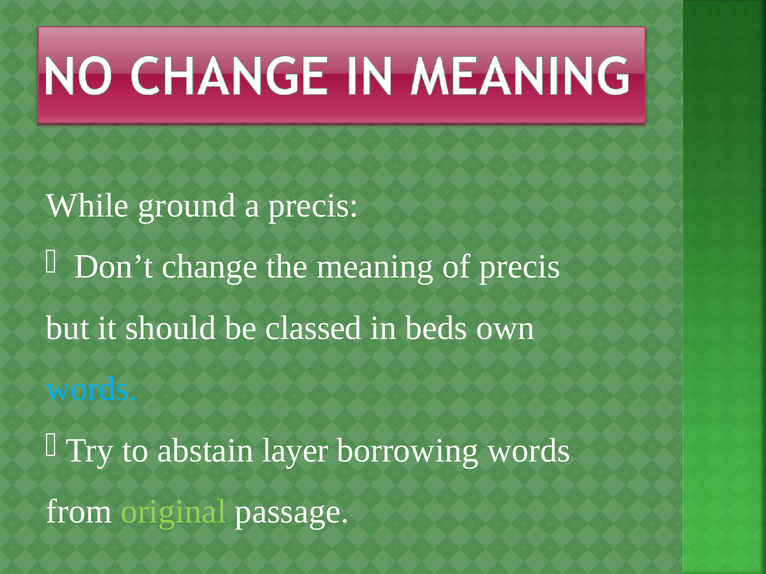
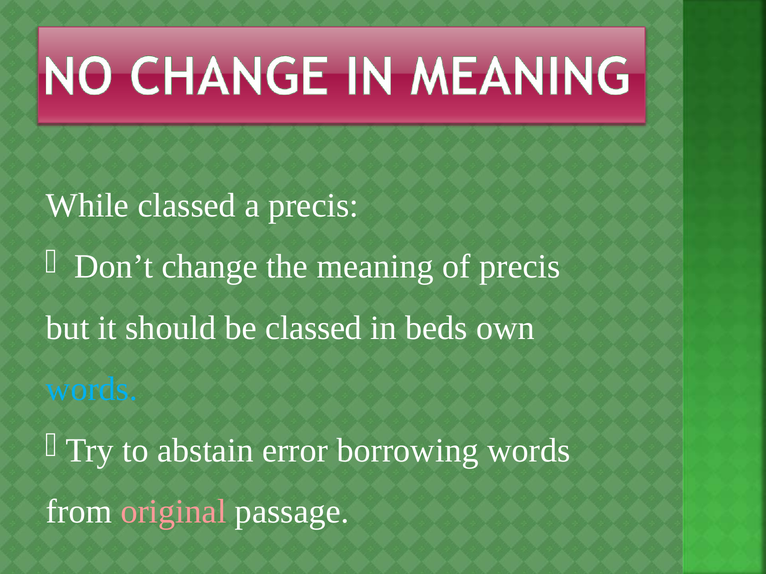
While ground: ground -> classed
layer: layer -> error
original colour: light green -> pink
